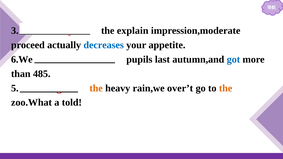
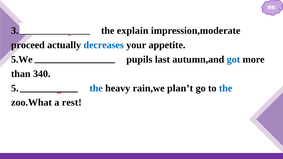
6.We: 6.We -> 5.We
485: 485 -> 340
the at (96, 88) colour: orange -> blue
over’t: over’t -> plan’t
the at (226, 88) colour: orange -> blue
told: told -> rest
